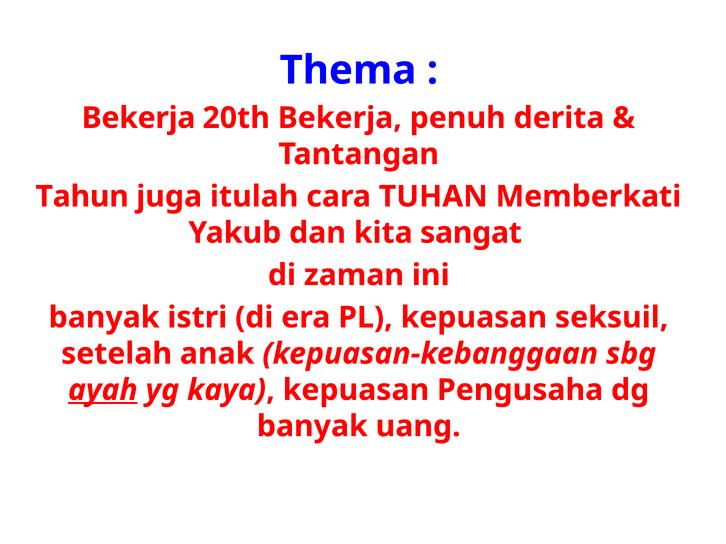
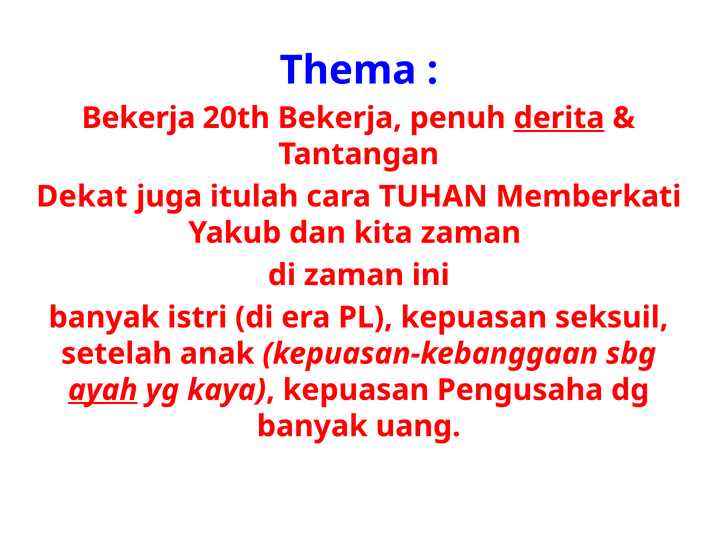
derita underline: none -> present
Tahun: Tahun -> Dekat
kita sangat: sangat -> zaman
